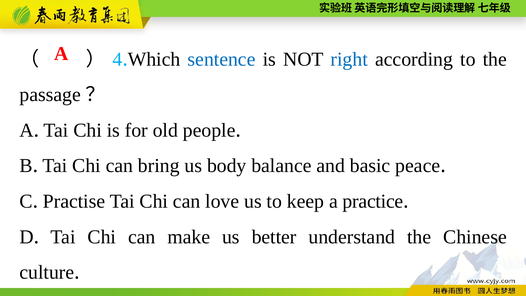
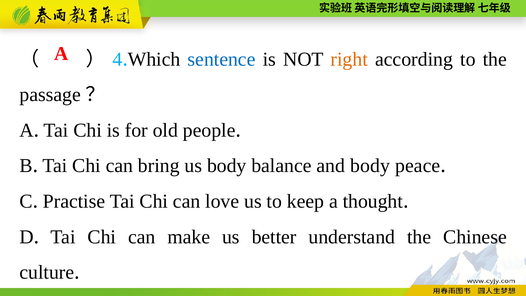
right colour: blue -> orange
and basic: basic -> body
practice: practice -> thought
